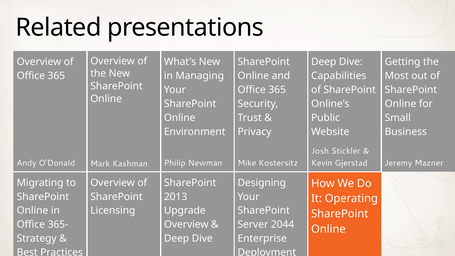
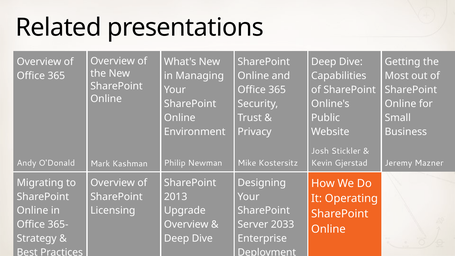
2044: 2044 -> 2033
